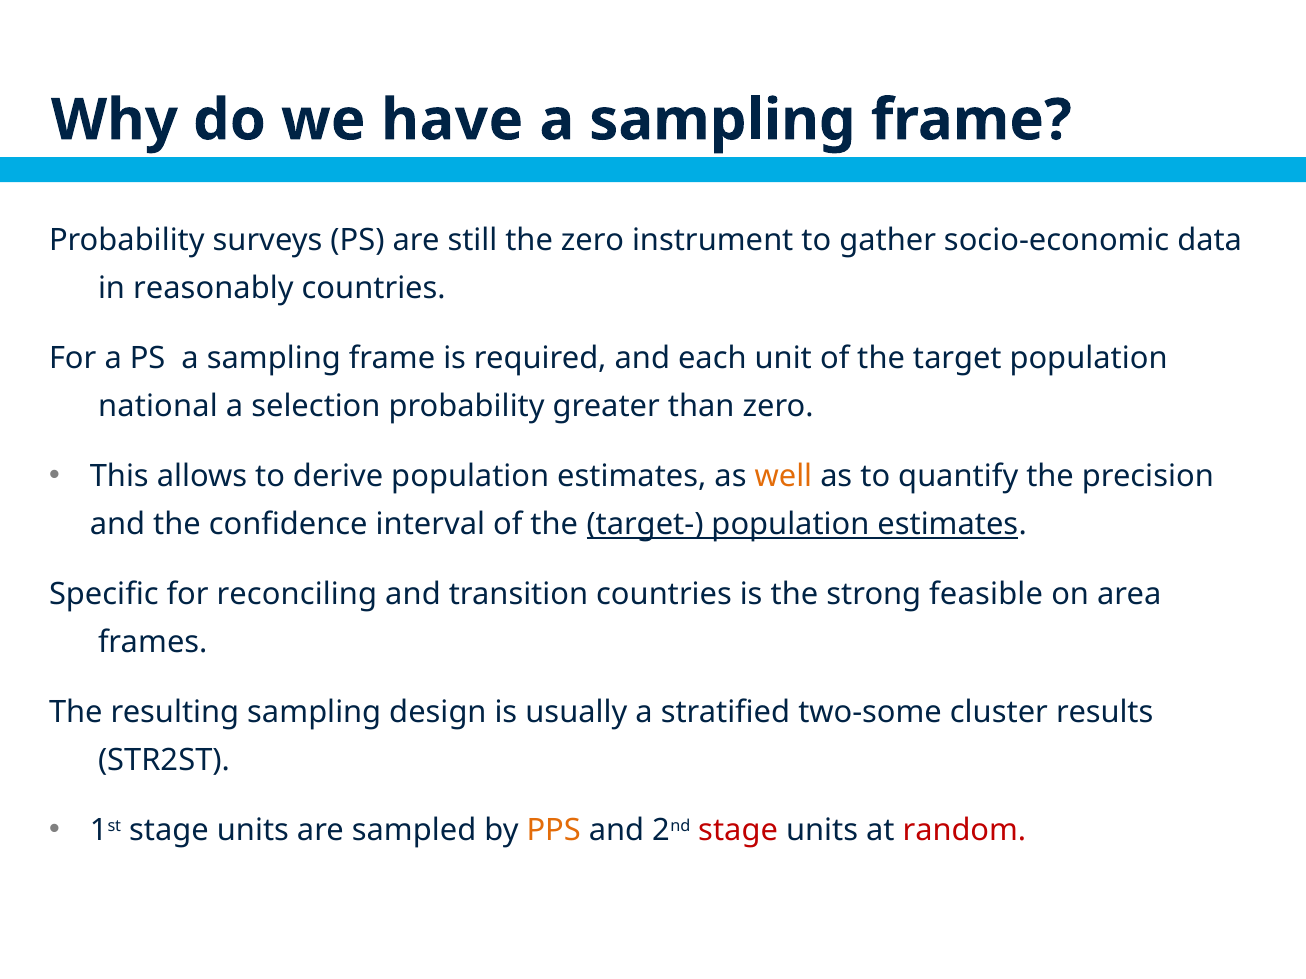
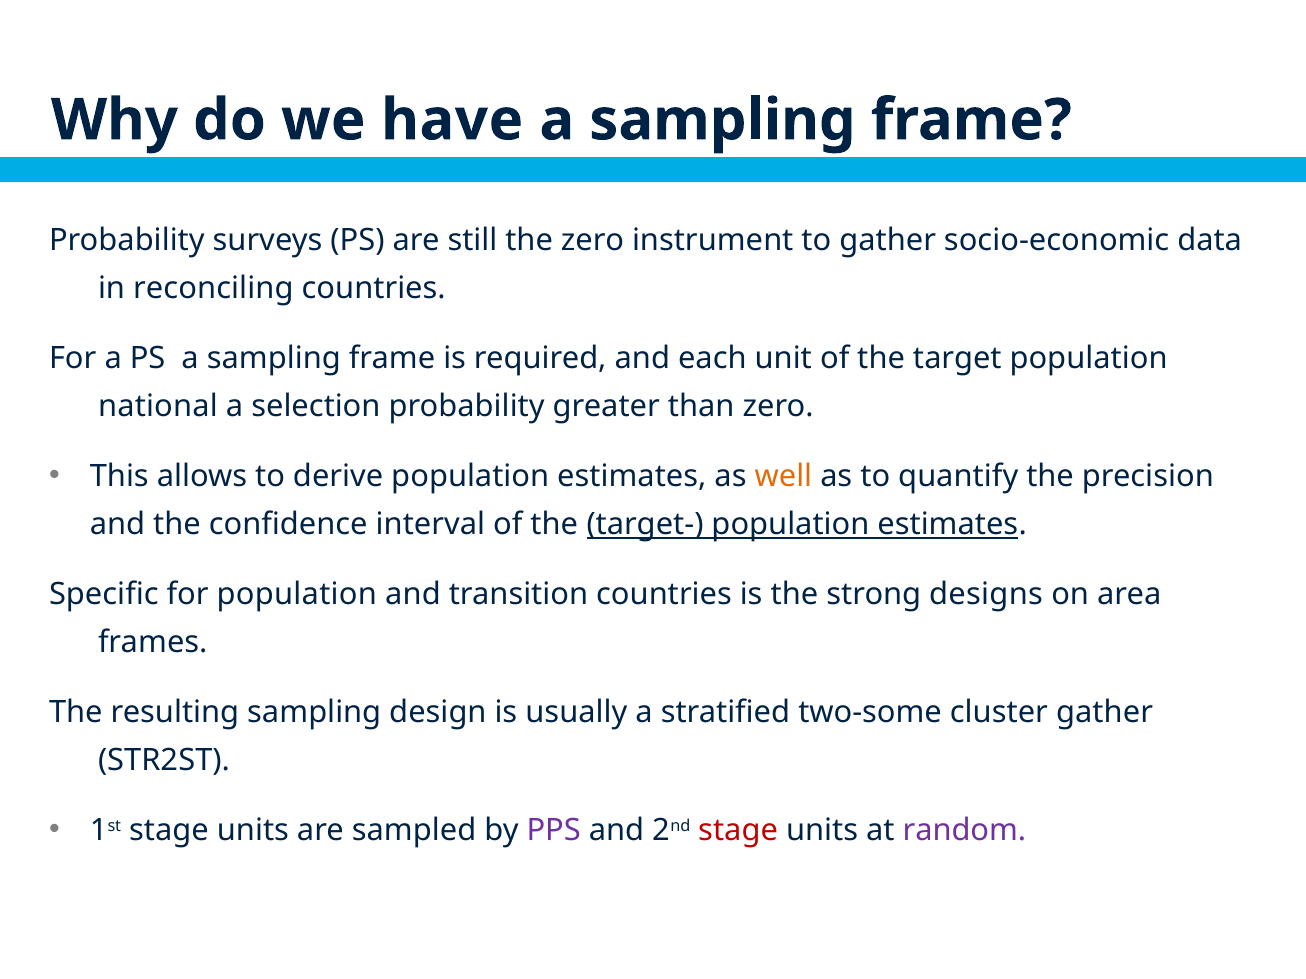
reasonably: reasonably -> reconciling
for reconciling: reconciling -> population
feasible: feasible -> designs
cluster results: results -> gather
PPS colour: orange -> purple
random colour: red -> purple
